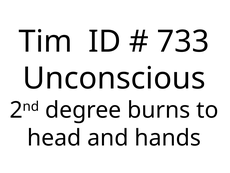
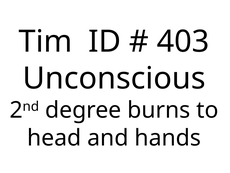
733: 733 -> 403
